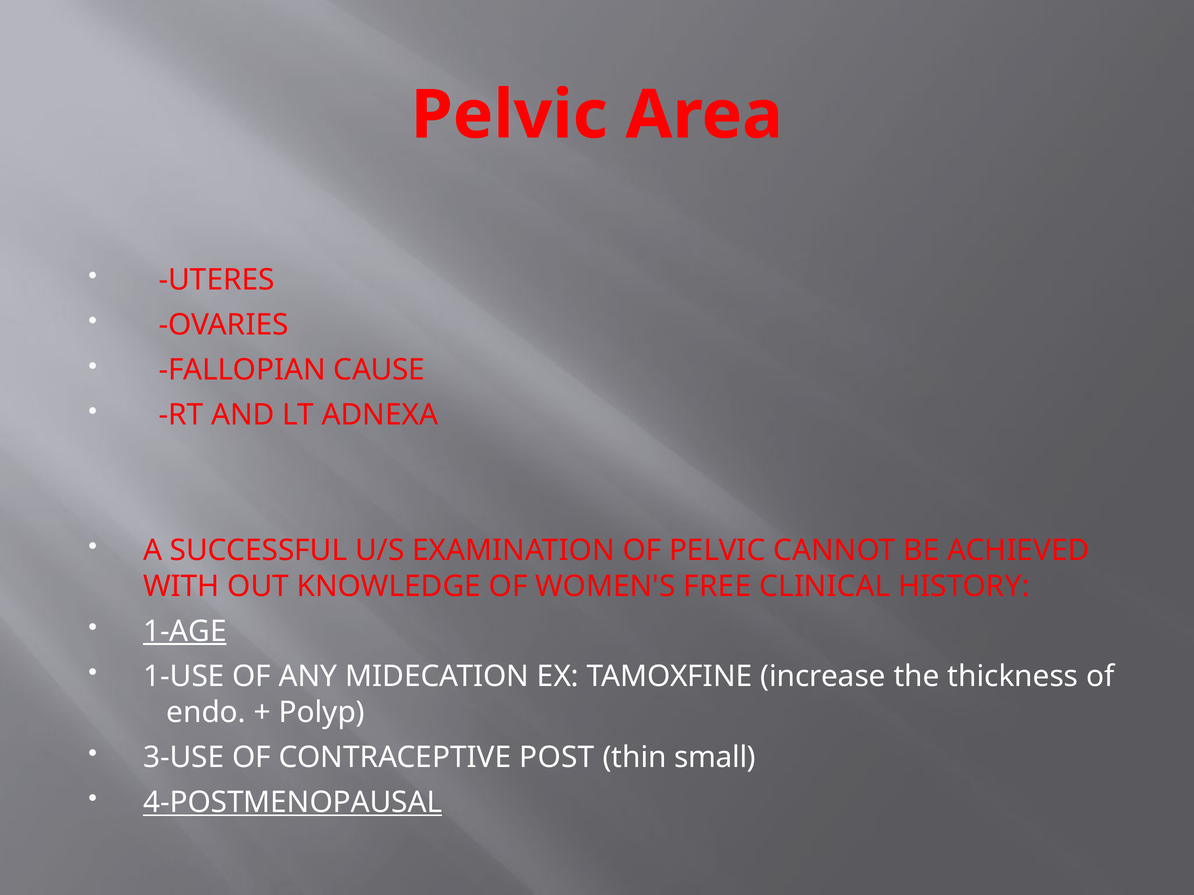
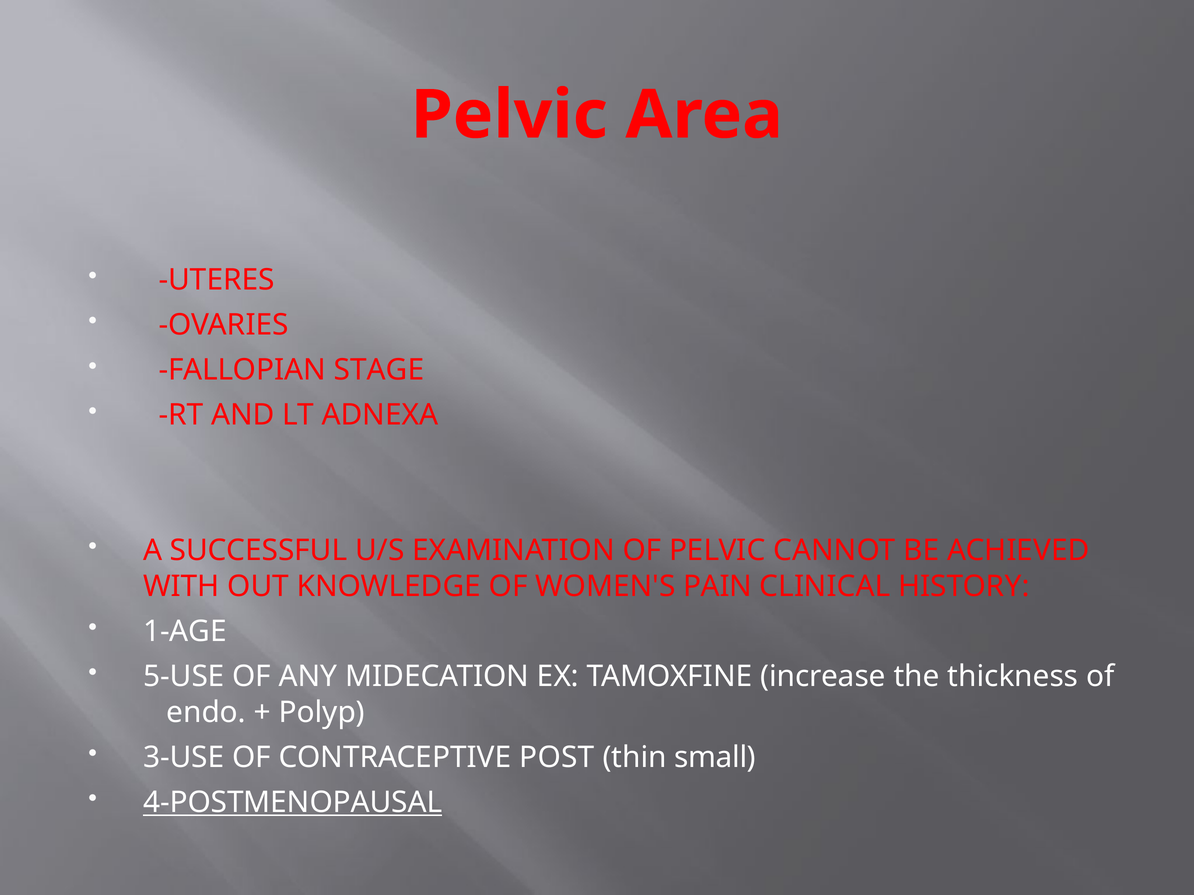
CAUSE: CAUSE -> STAGE
FREE: FREE -> PAIN
1-AGE underline: present -> none
1-USE: 1-USE -> 5-USE
